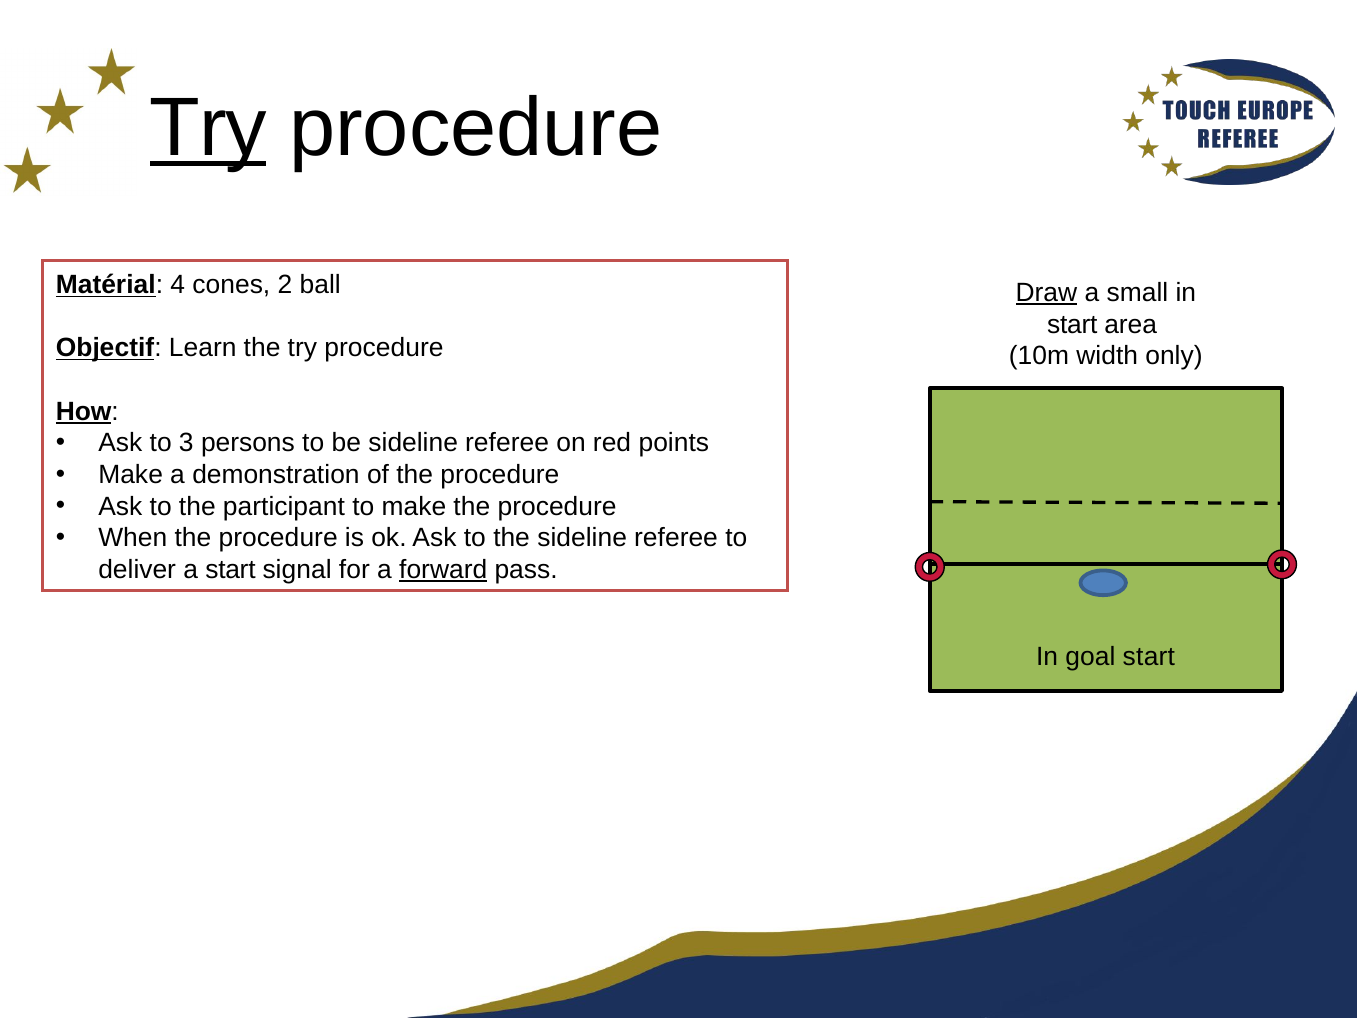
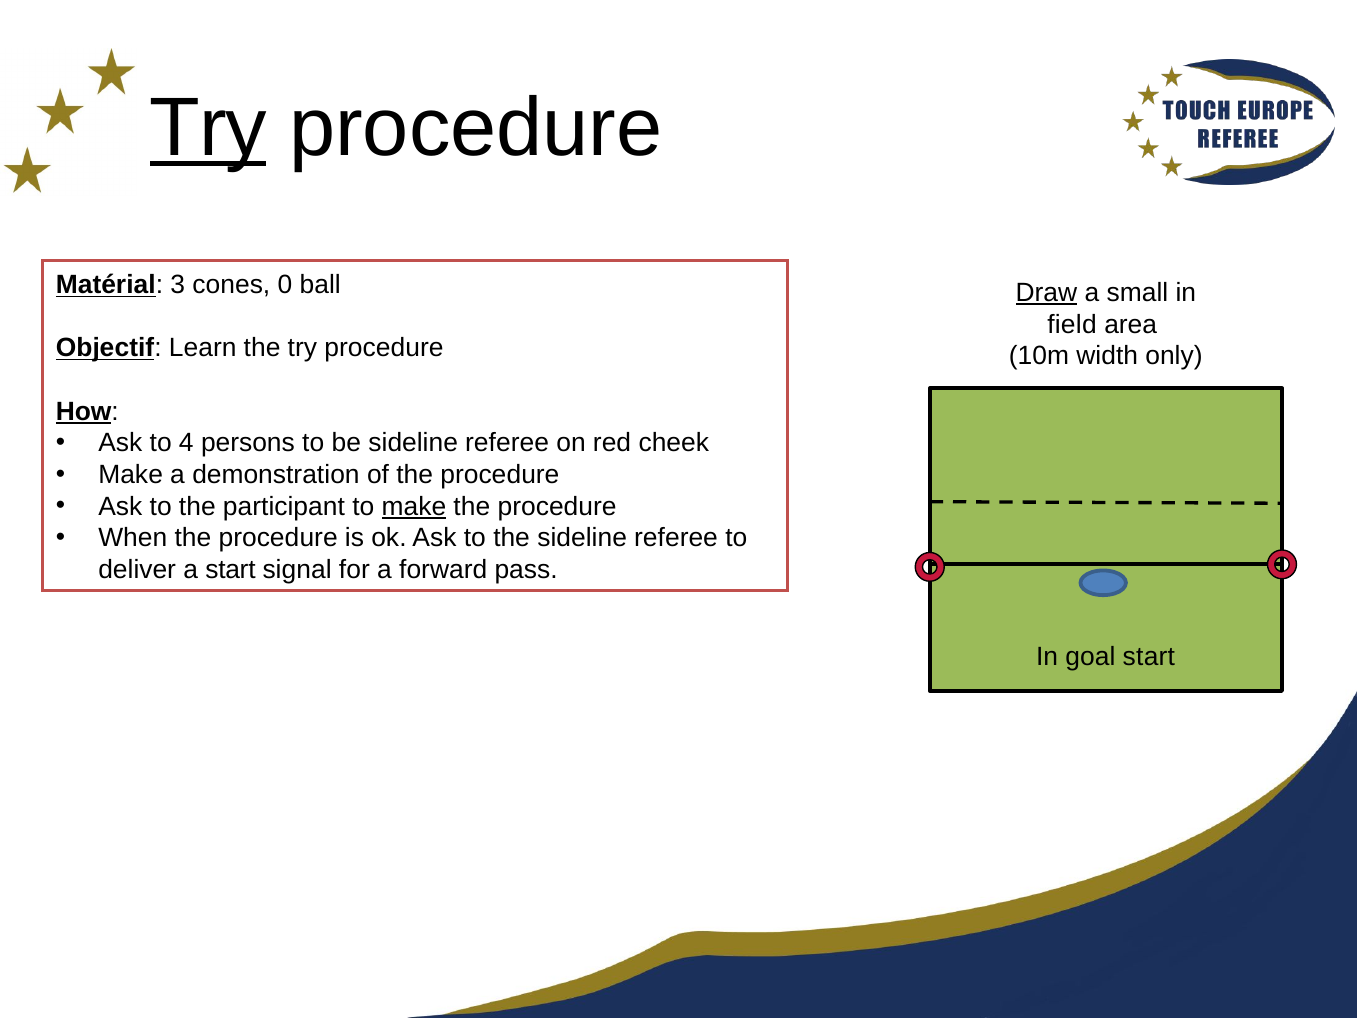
4: 4 -> 3
2: 2 -> 0
start at (1072, 324): start -> field
3: 3 -> 4
points: points -> cheek
make at (414, 506) underline: none -> present
forward underline: present -> none
